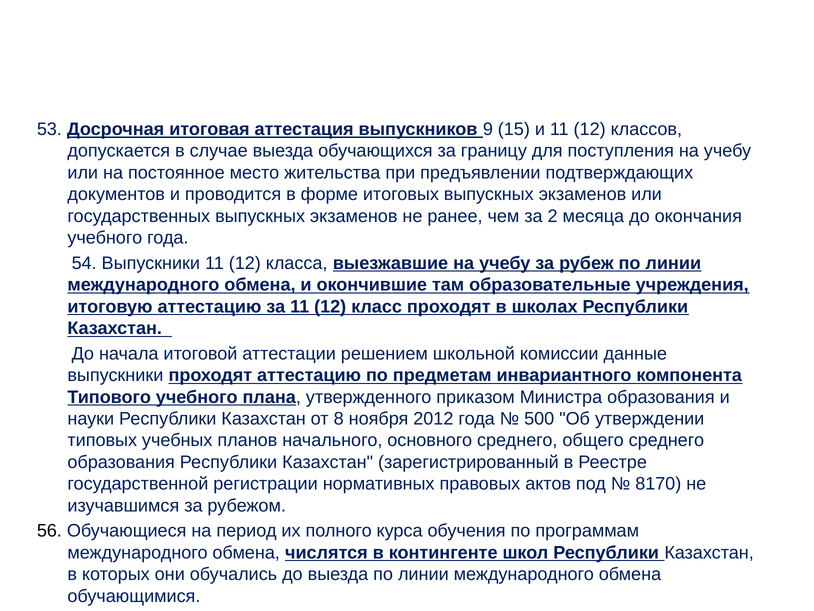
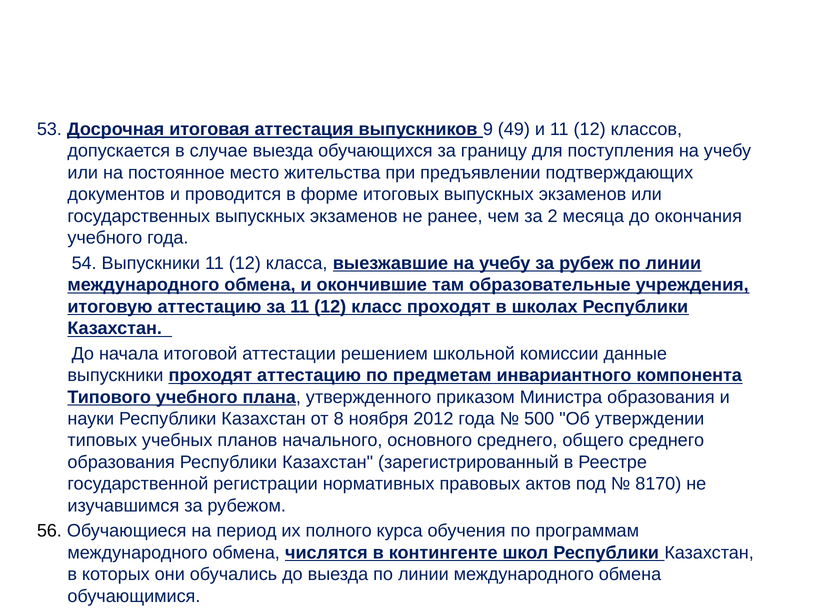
15: 15 -> 49
